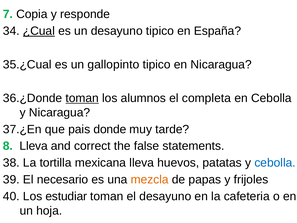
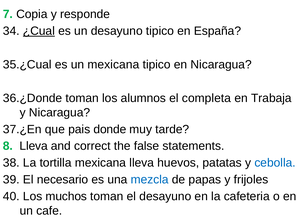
un gallopinto: gallopinto -> mexicana
toman at (82, 98) underline: present -> none
en Cebolla: Cebolla -> Trabaja
mezcla colour: orange -> blue
estudiar: estudiar -> muchos
hoja: hoja -> cafe
